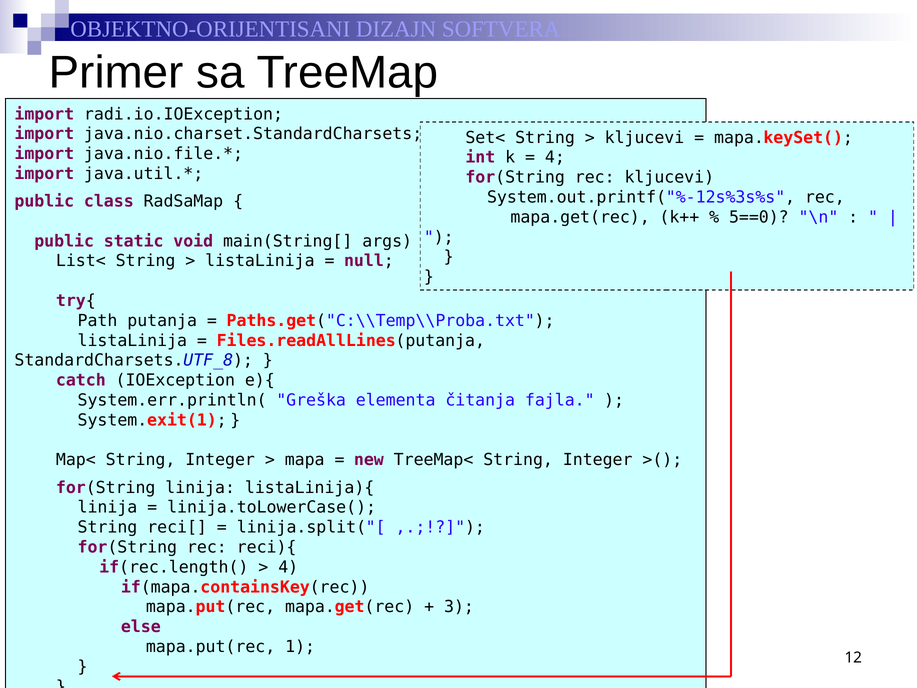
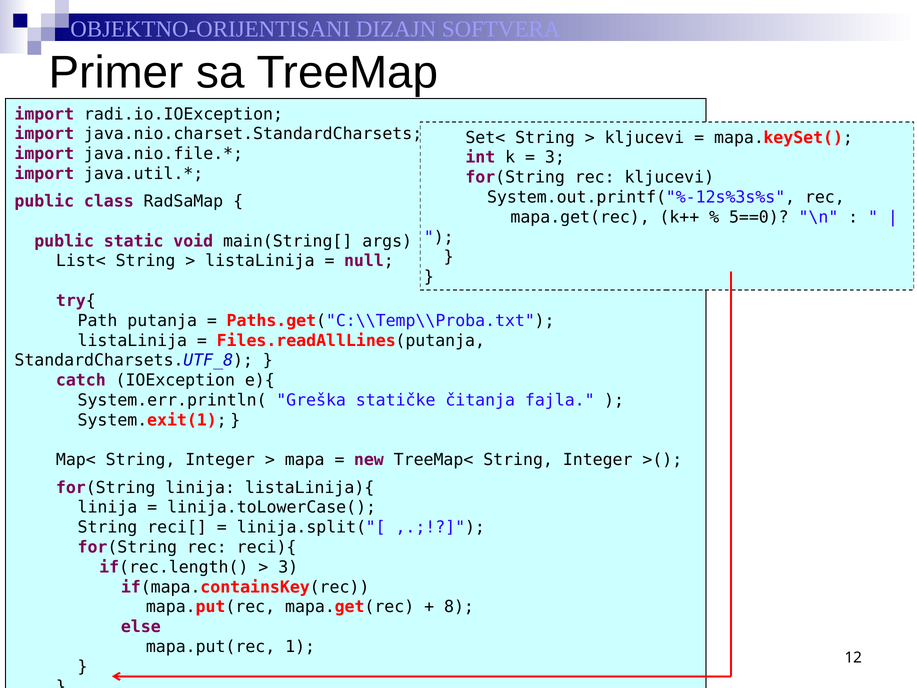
4 at (555, 157): 4 -> 3
elementa: elementa -> statičke
4 at (288, 567): 4 -> 3
3: 3 -> 8
